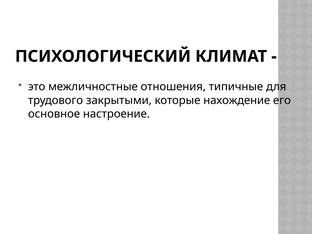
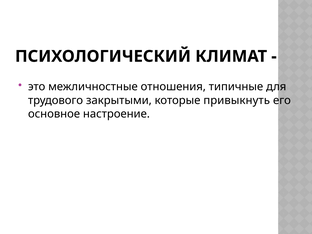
нахождение: нахождение -> привыкнуть
